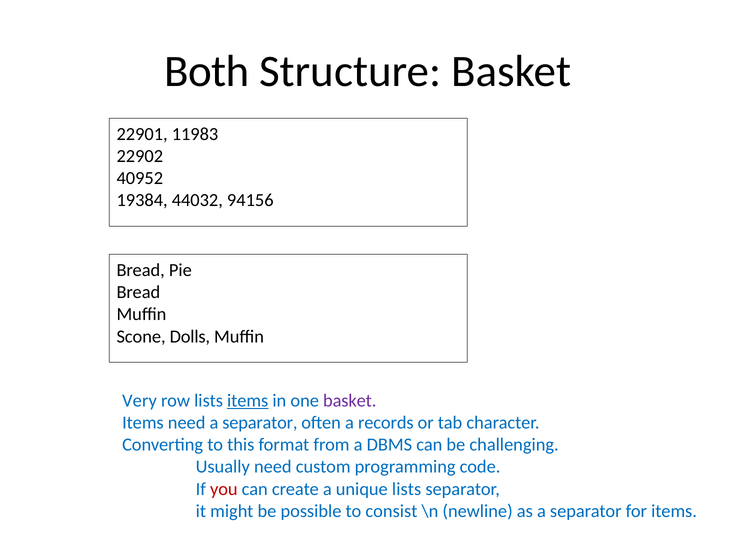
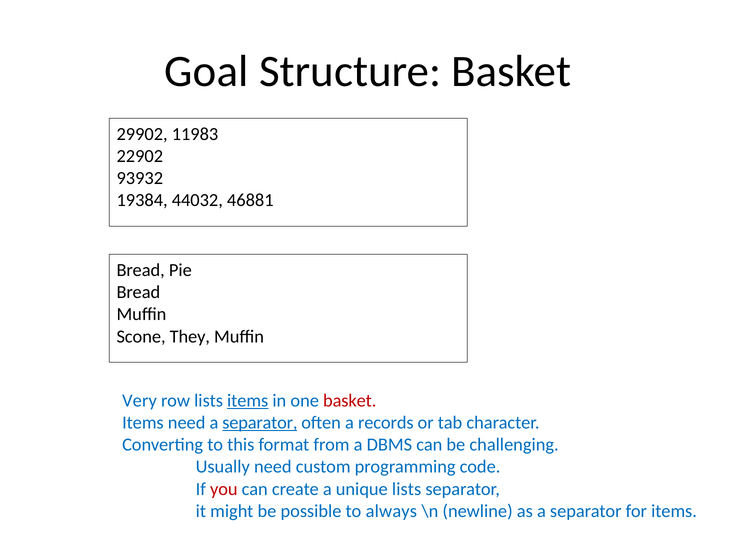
Both: Both -> Goal
22901: 22901 -> 29902
40952: 40952 -> 93932
94156: 94156 -> 46881
Dolls: Dolls -> They
basket at (350, 401) colour: purple -> red
separator at (260, 423) underline: none -> present
consist: consist -> always
